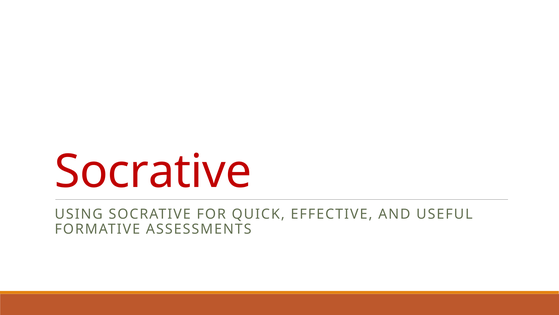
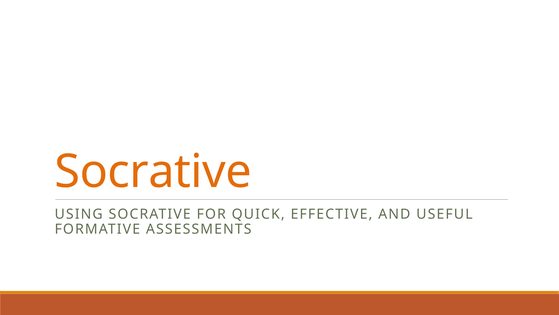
Socrative at (153, 171) colour: red -> orange
